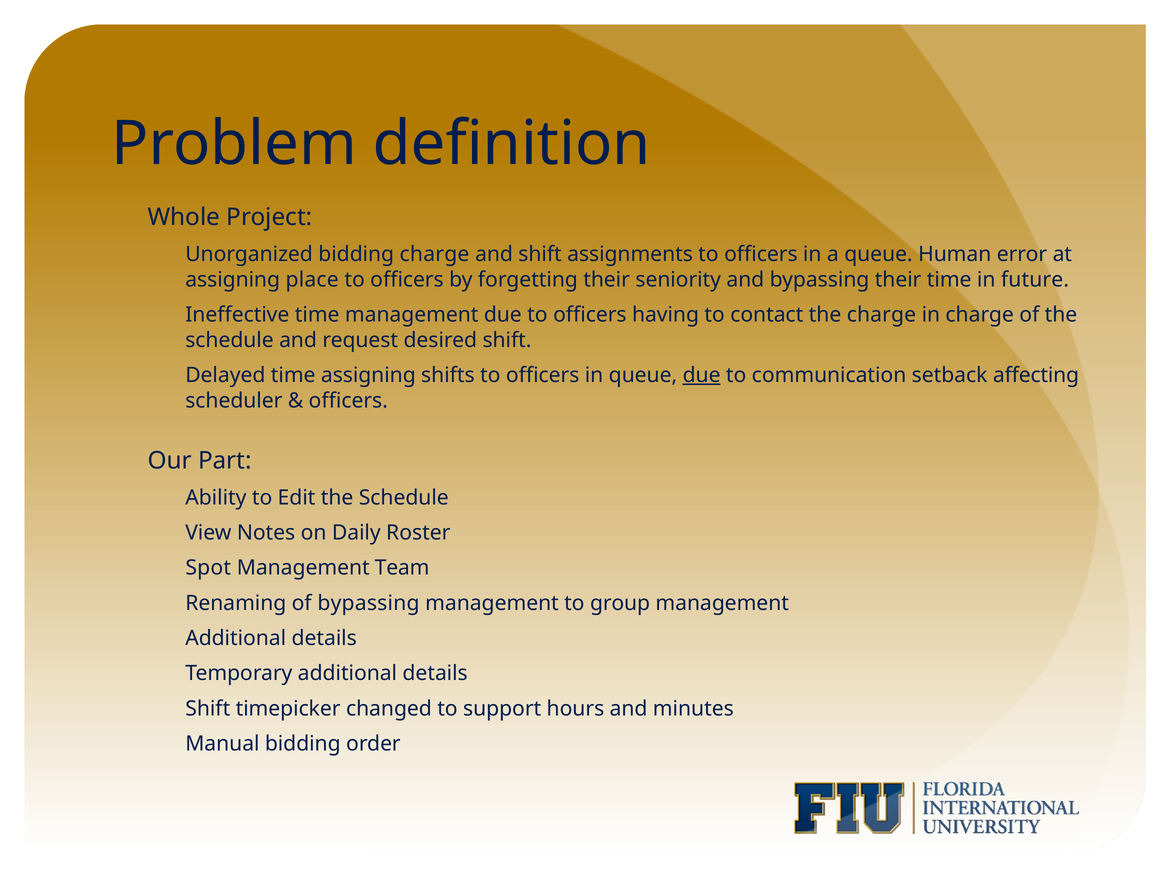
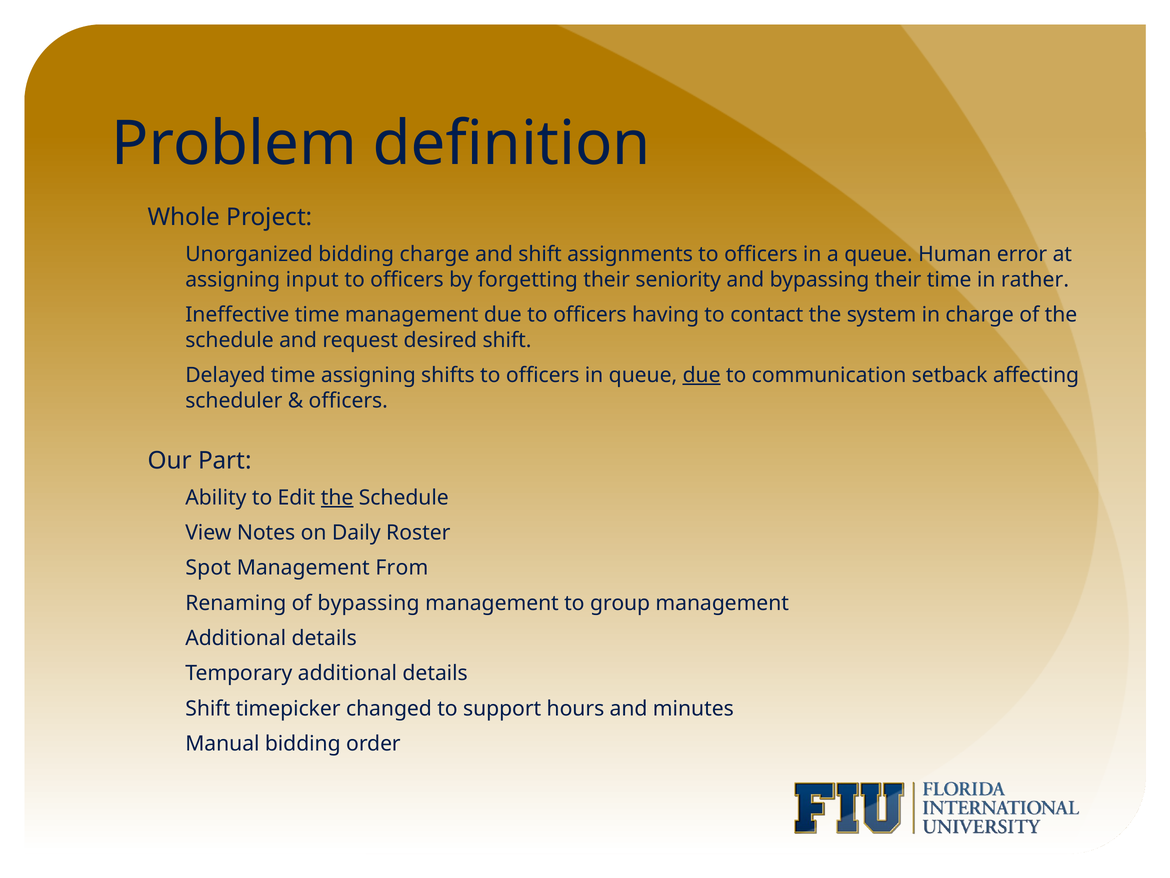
place: place -> input
future: future -> rather
the charge: charge -> system
the at (337, 497) underline: none -> present
Team: Team -> From
